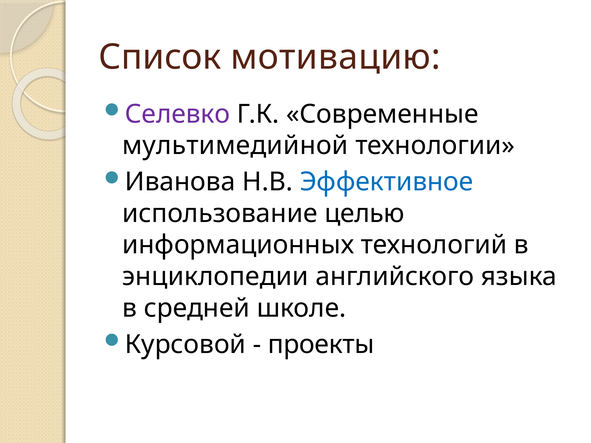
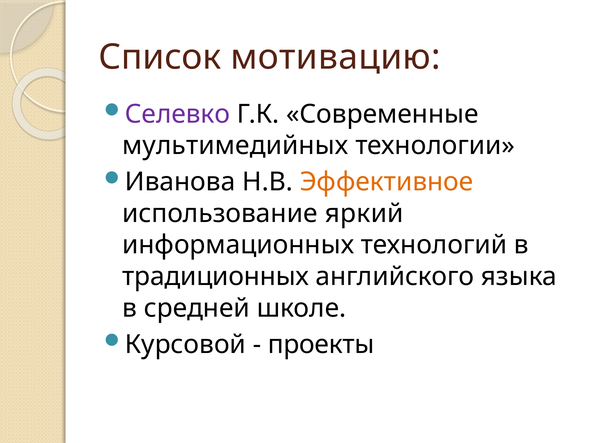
мультимедийной: мультимедийной -> мультимедийных
Эффективное colour: blue -> orange
целью: целью -> яркий
энциклопедии: энциклопедии -> традиционных
